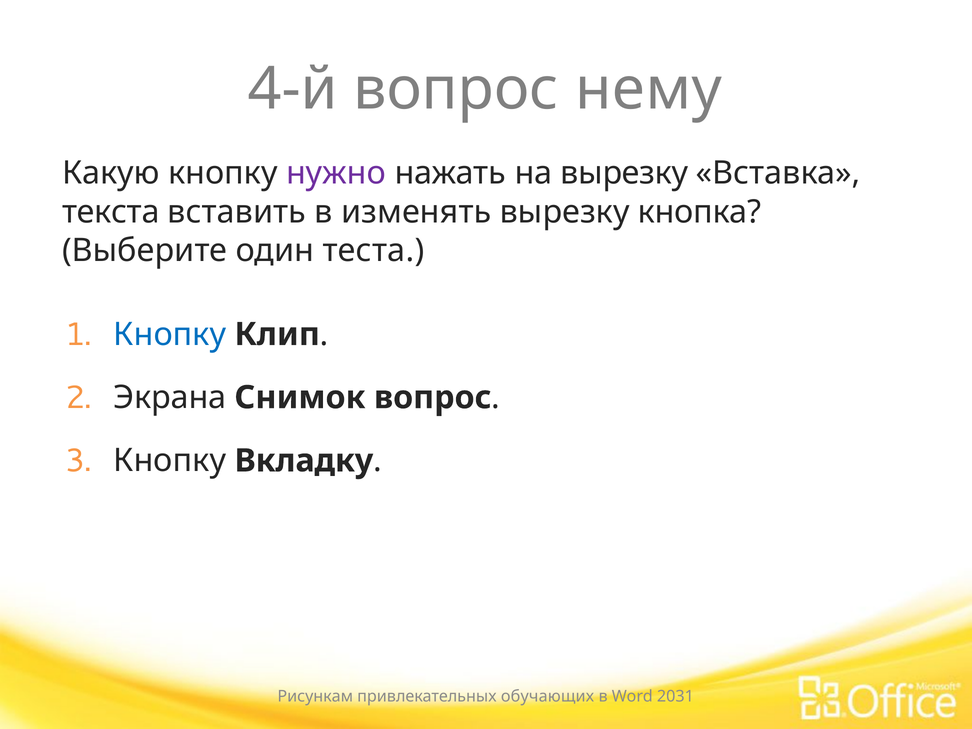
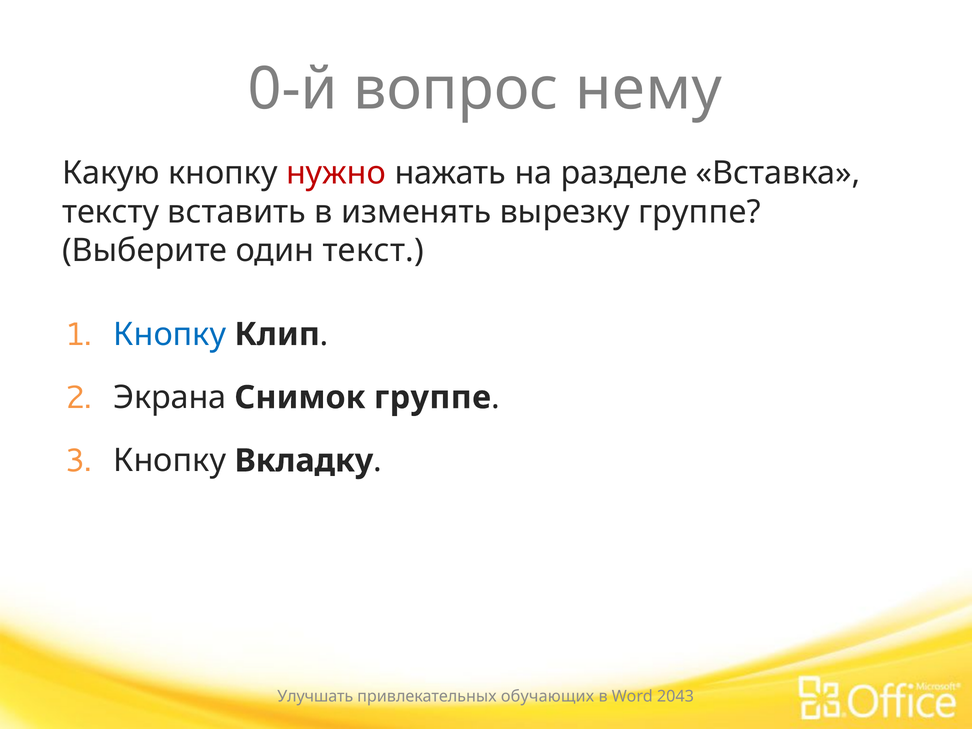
4-й: 4-й -> 0-й
нужно colour: purple -> red
на вырезку: вырезку -> разделе
текста: текста -> тексту
вырезку кнопка: кнопка -> группе
теста: теста -> текст
Снимок вопрос: вопрос -> группе
Рисункам: Рисункам -> Улучшать
2031: 2031 -> 2043
